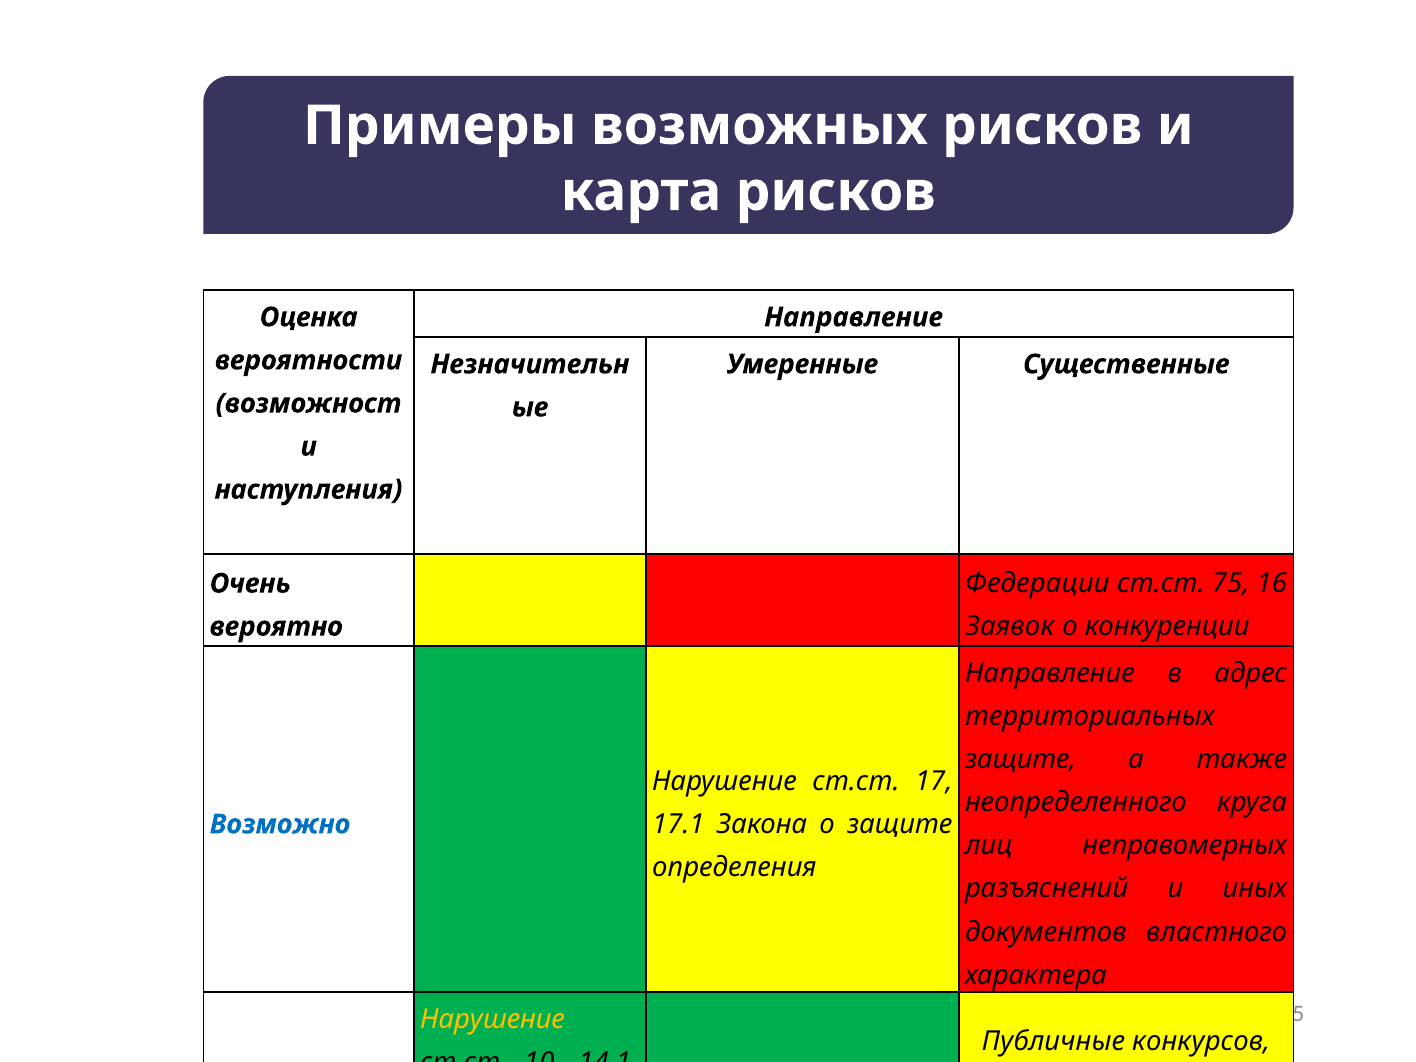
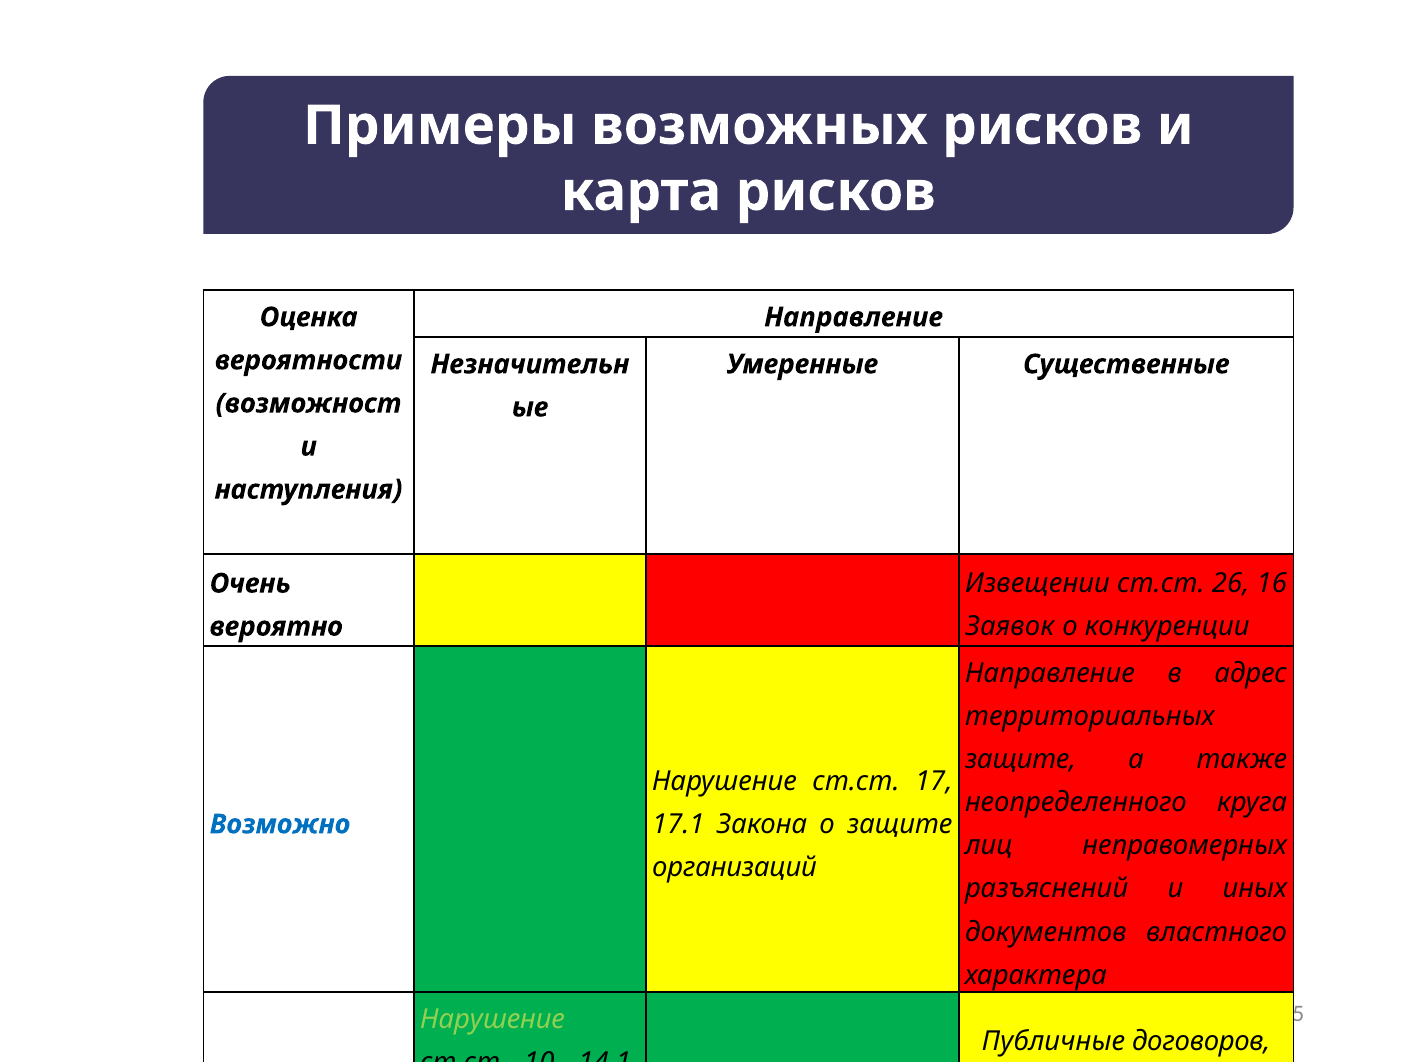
Федерации: Федерации -> Извещении
75: 75 -> 26
определения: определения -> организаций
Нарушение at (493, 1020) colour: yellow -> light green
конкурсов: конкурсов -> договоров
